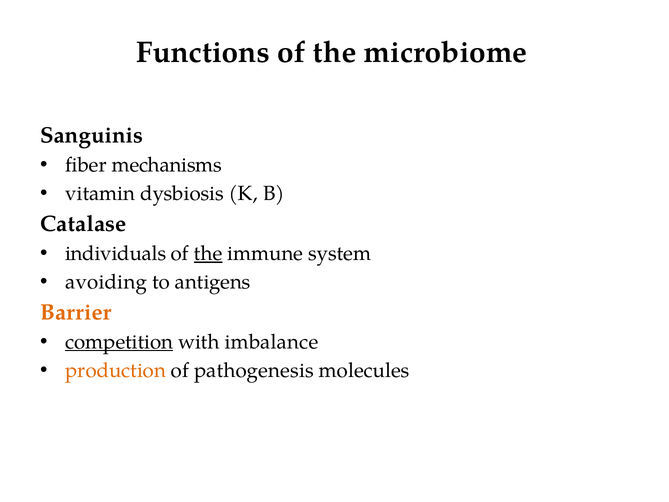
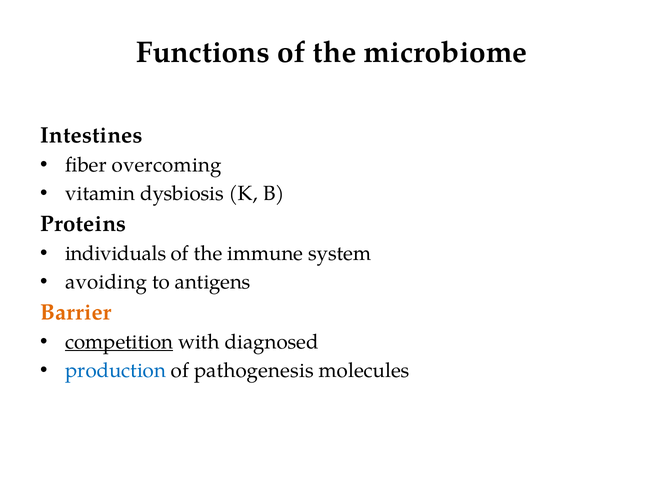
Sanguinis: Sanguinis -> Intestines
mechanisms: mechanisms -> overcoming
Catalase: Catalase -> Proteins
the at (208, 253) underline: present -> none
imbalance: imbalance -> diagnosed
production colour: orange -> blue
